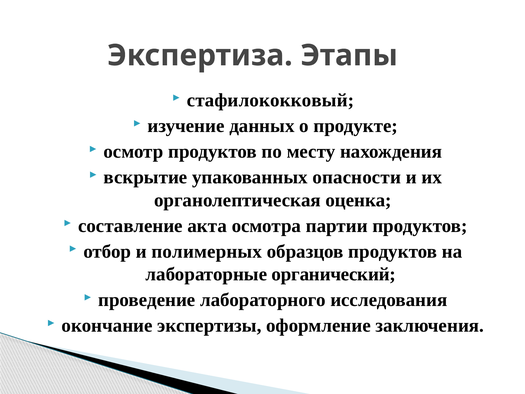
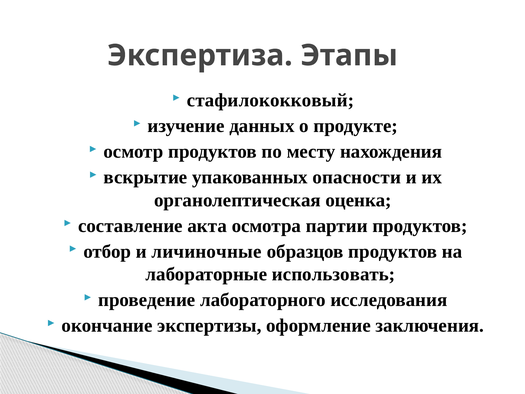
полимерных: полимерных -> личиночные
органический: органический -> использовать
